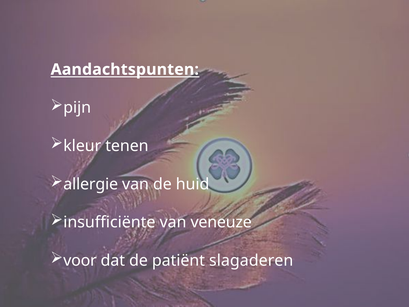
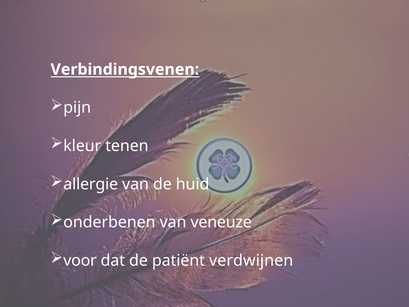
Aandachtspunten: Aandachtspunten -> Verbindingsvenen
insufficiënte: insufficiënte -> onderbenen
slagaderen: slagaderen -> verdwijnen
